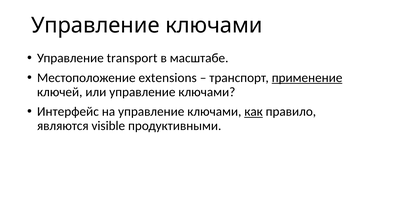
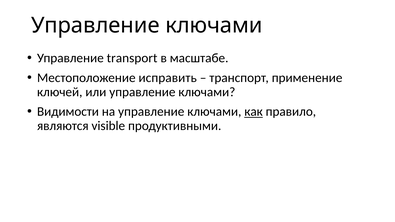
extensions: extensions -> исправить
применение underline: present -> none
Интерфейс: Интерфейс -> Видимости
